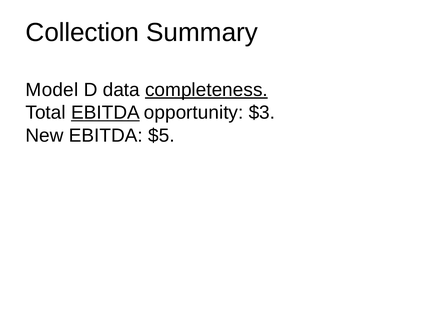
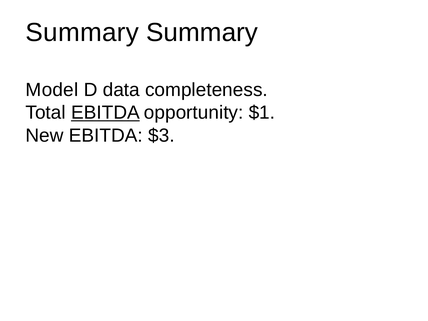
Collection at (82, 32): Collection -> Summary
completeness underline: present -> none
$3: $3 -> $1
$5: $5 -> $3
